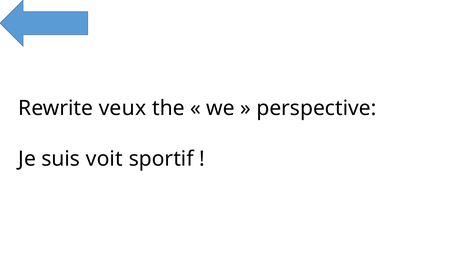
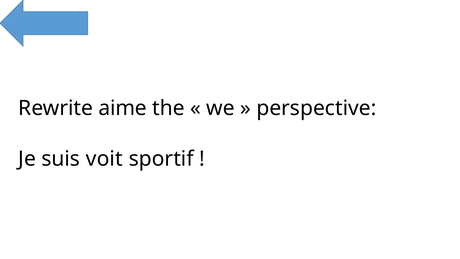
veux: veux -> aime
